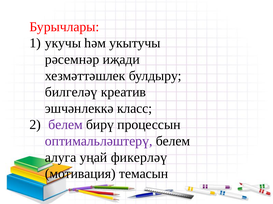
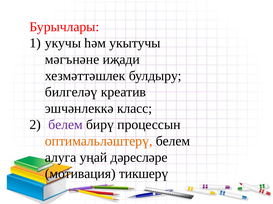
рәсемнәр: рәсемнәр -> мәгънәне
оптимальләштерү colour: purple -> orange
фикерләү: фикерләү -> дәресләре
темасын: темасын -> тикшерү
